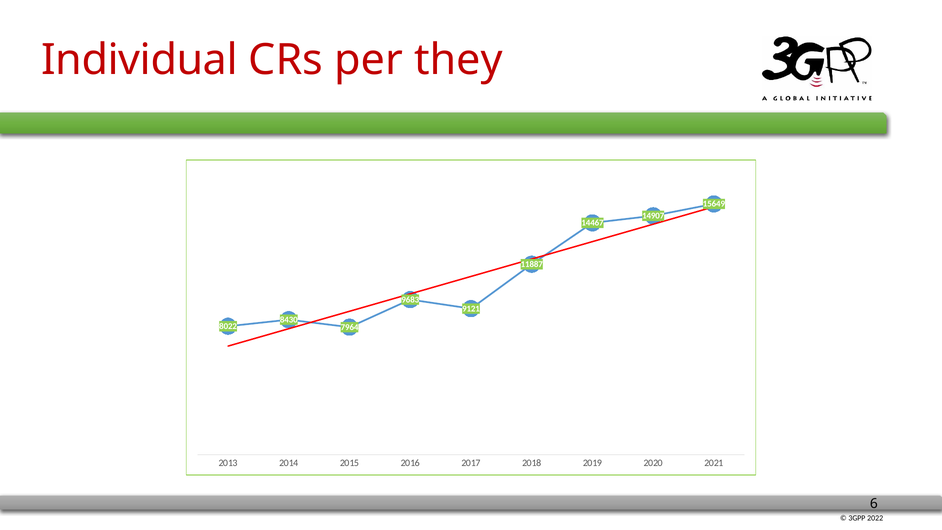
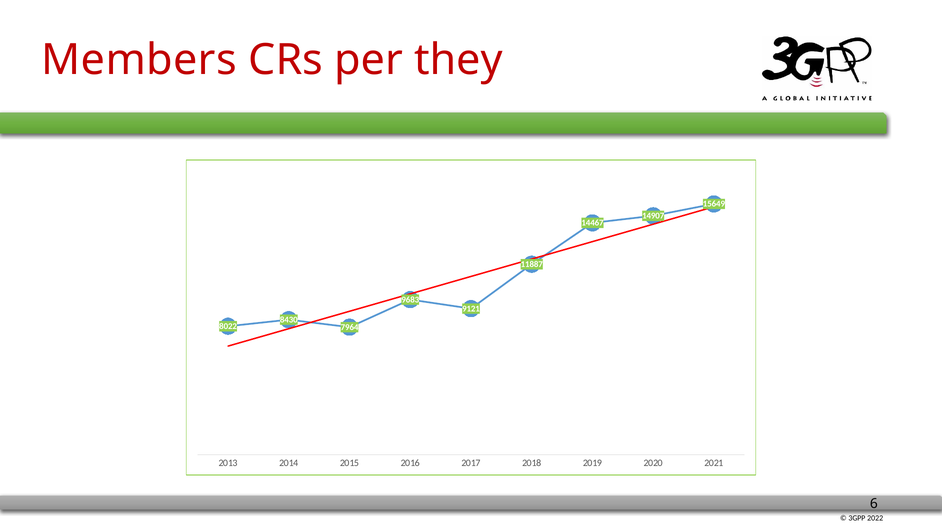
Individual: Individual -> Members
